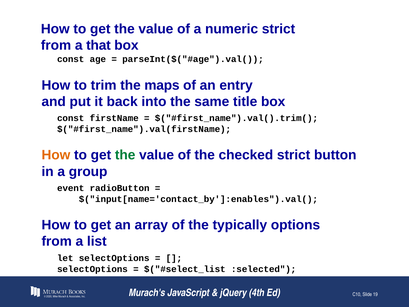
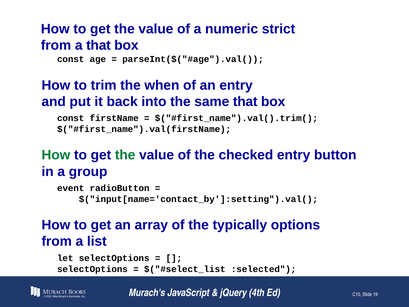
maps: maps -> when
same title: title -> that
How at (56, 155) colour: orange -> green
checked strict: strict -> entry
$("input[name='contact_by']:enables").val(: $("input[name='contact_by']:enables").val( -> $("input[name='contact_by']:setting").val(
